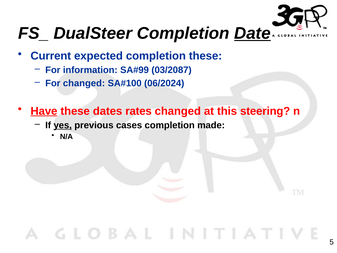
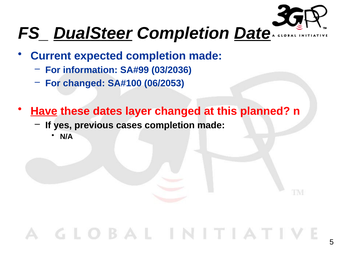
DualSteer underline: none -> present
expected completion these: these -> made
03/2087: 03/2087 -> 03/2036
06/2024: 06/2024 -> 06/2053
rates: rates -> layer
steering: steering -> planned
yes underline: present -> none
